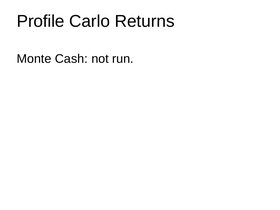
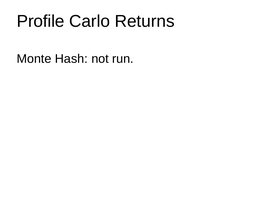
Cash: Cash -> Hash
